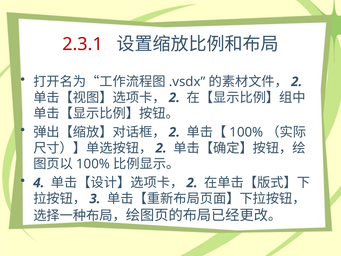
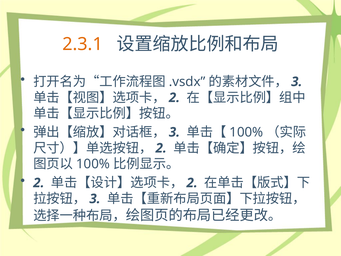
2.3.1 colour: red -> orange
2 at (297, 82): 2 -> 3
2 at (174, 132): 2 -> 3
4 at (39, 183): 4 -> 2
